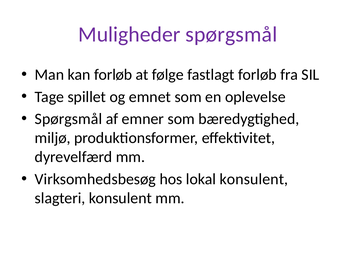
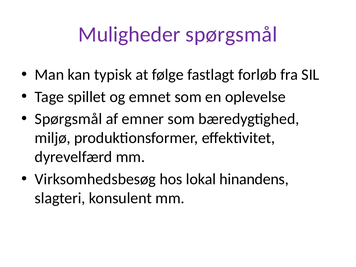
kan forløb: forløb -> typisk
lokal konsulent: konsulent -> hinandens
